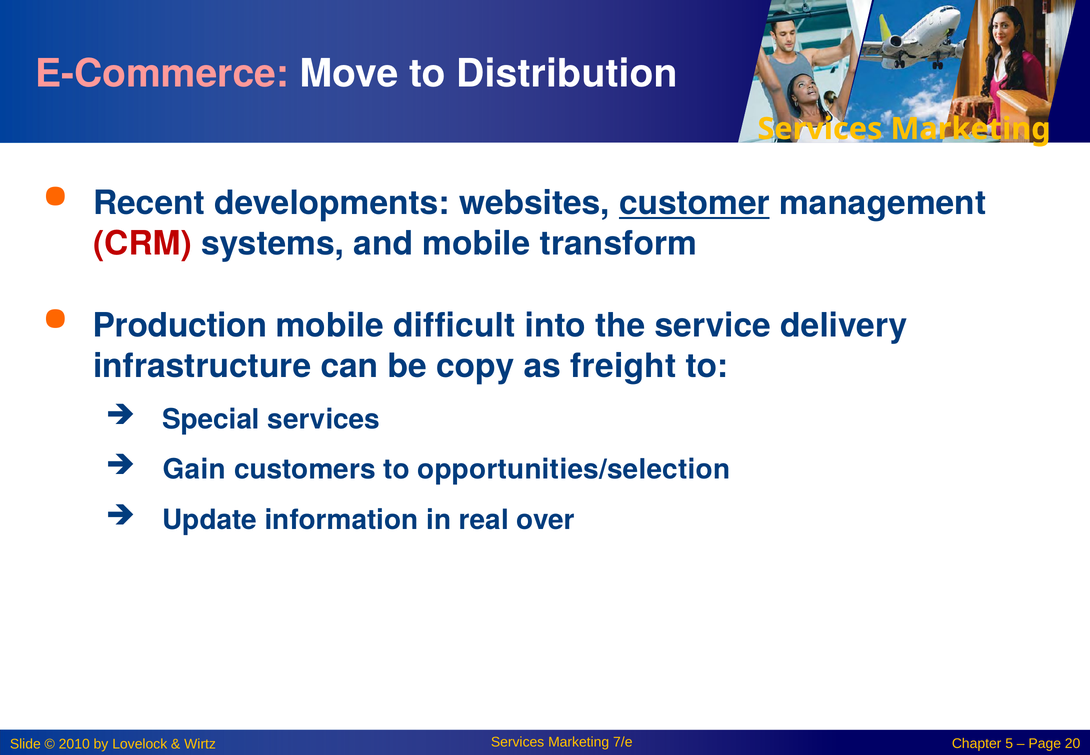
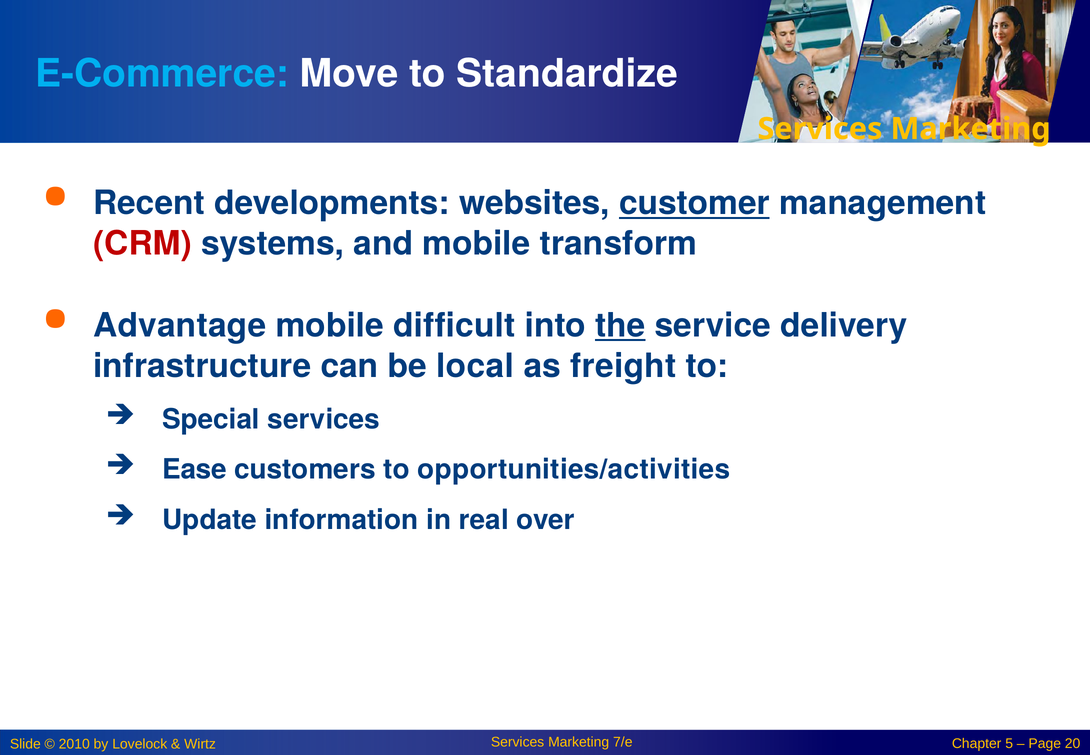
E-Commerce colour: pink -> light blue
Distribution: Distribution -> Standardize
Production: Production -> Advantage
the underline: none -> present
copy: copy -> local
Gain: Gain -> Ease
opportunities/selection: opportunities/selection -> opportunities/activities
